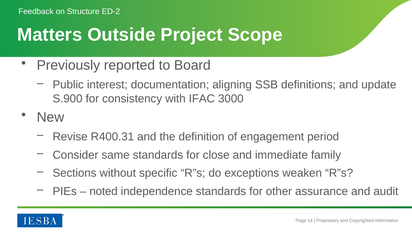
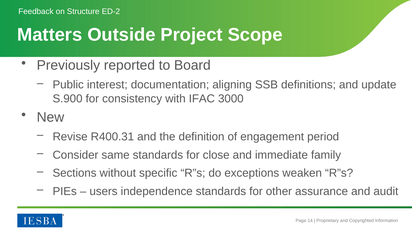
noted: noted -> users
